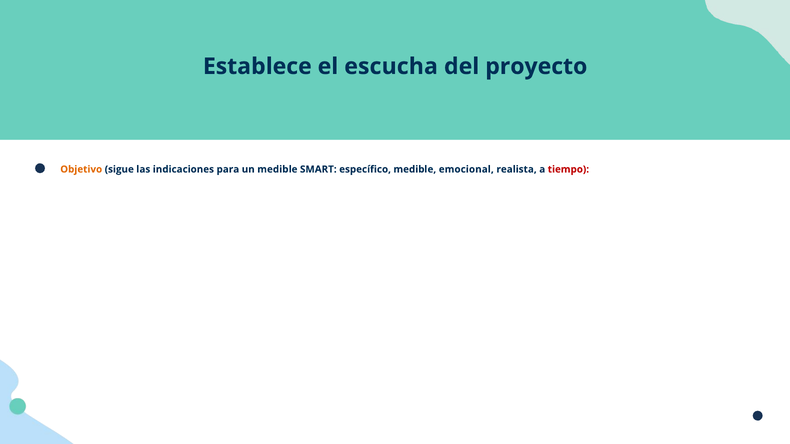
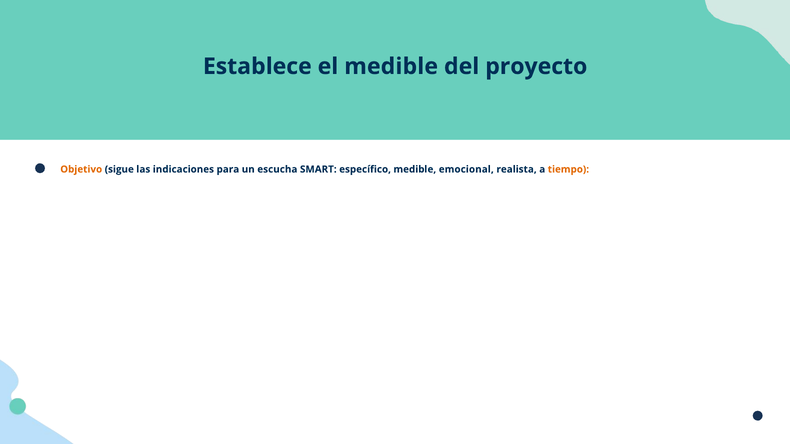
el escucha: escucha -> medible
un medible: medible -> escucha
tiempo colour: red -> orange
